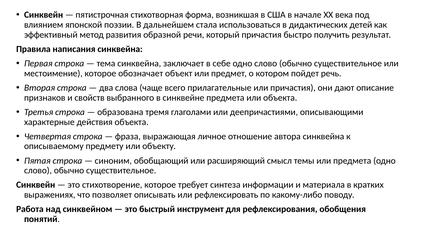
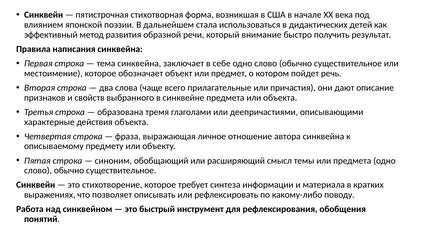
который причастия: причастия -> внимание
